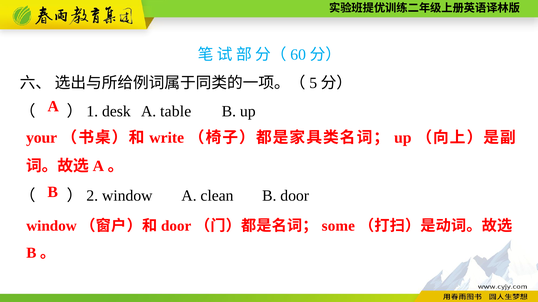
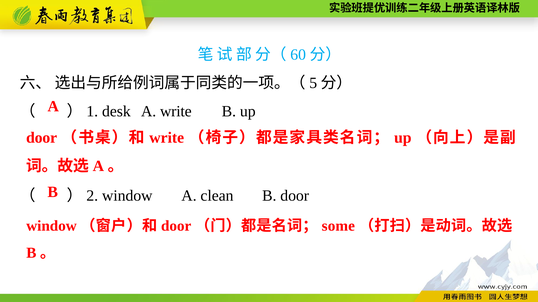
A table: table -> write
your at (42, 138): your -> door
